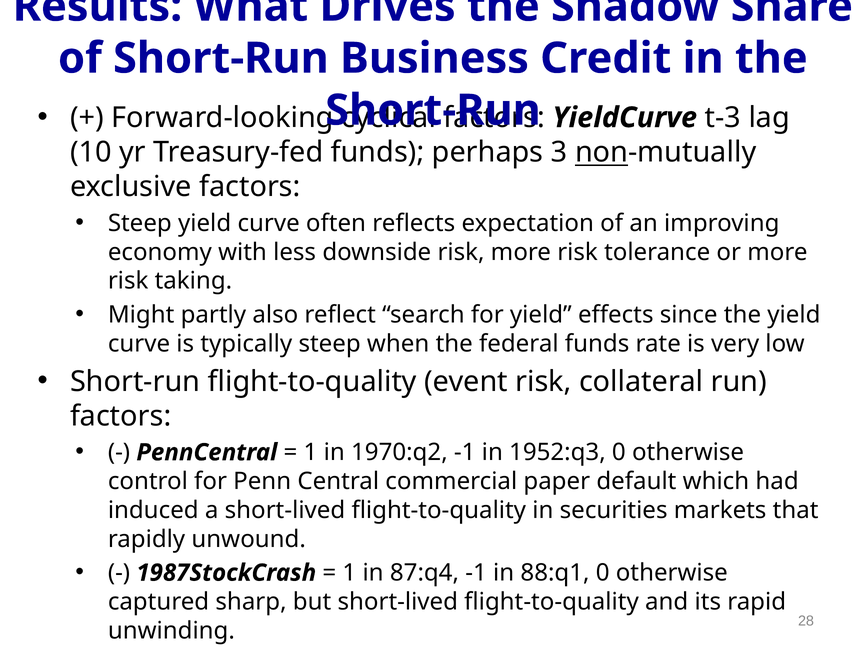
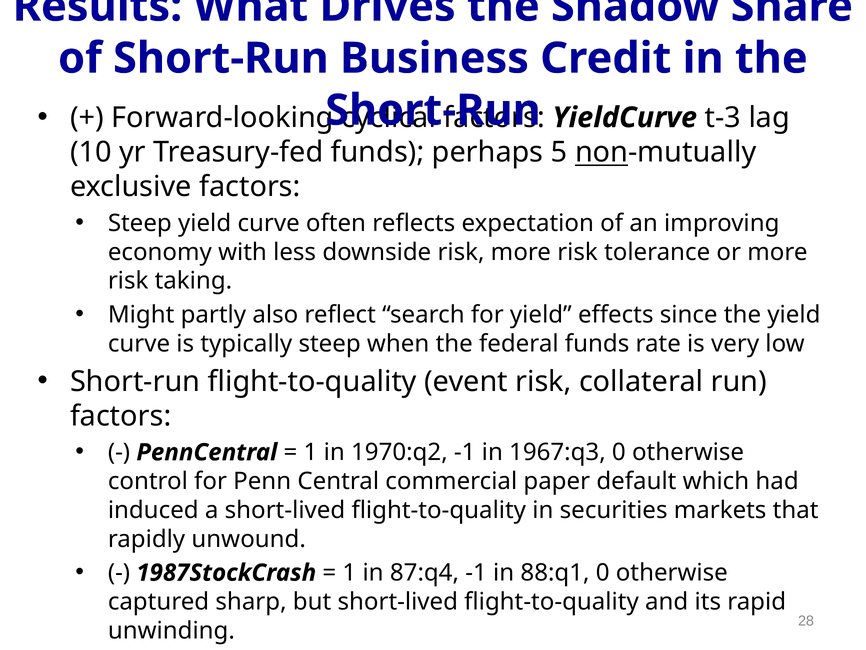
perhaps 3: 3 -> 5
1952:q3: 1952:q3 -> 1967:q3
